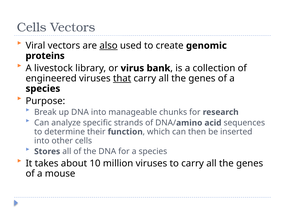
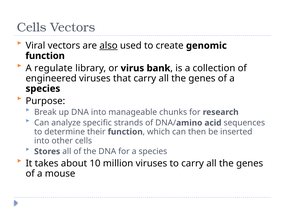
proteins at (45, 56): proteins -> function
livestock: livestock -> regulate
that underline: present -> none
